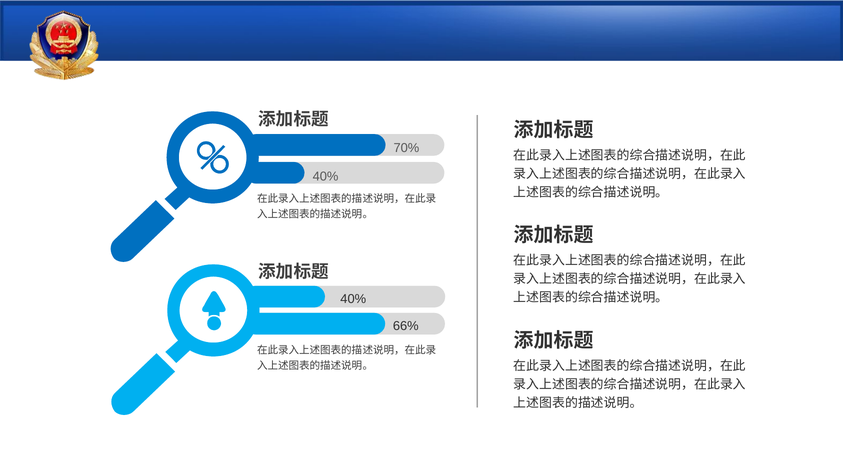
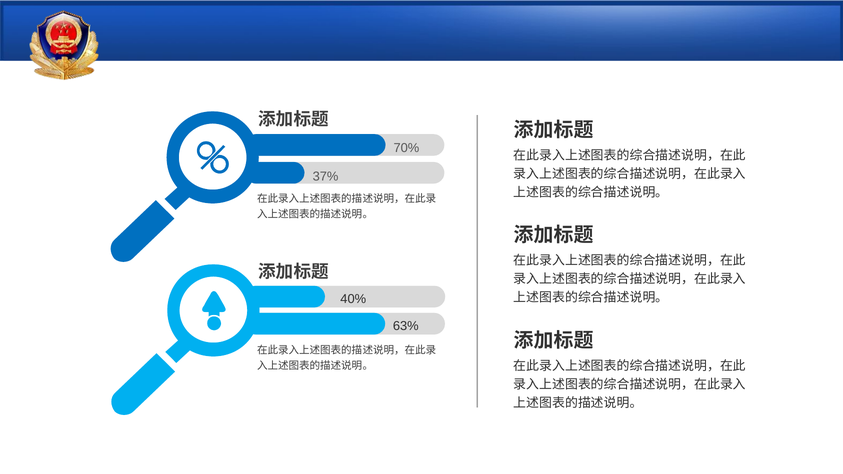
40% at (326, 177): 40% -> 37%
66%: 66% -> 63%
